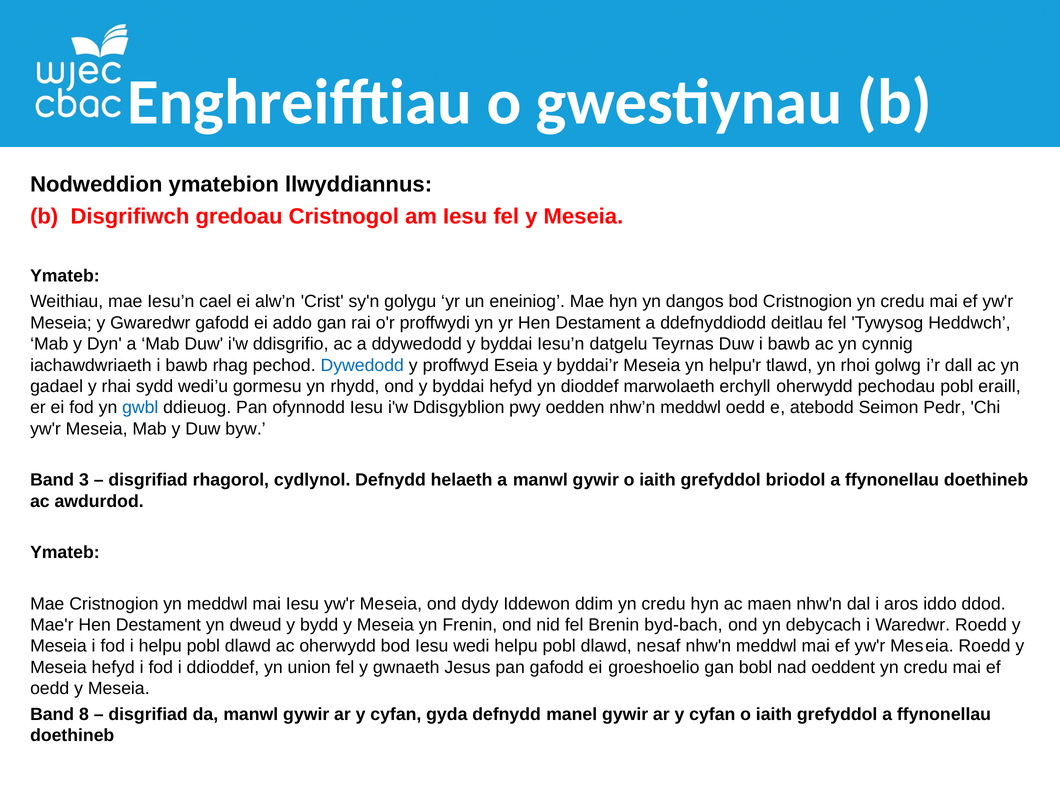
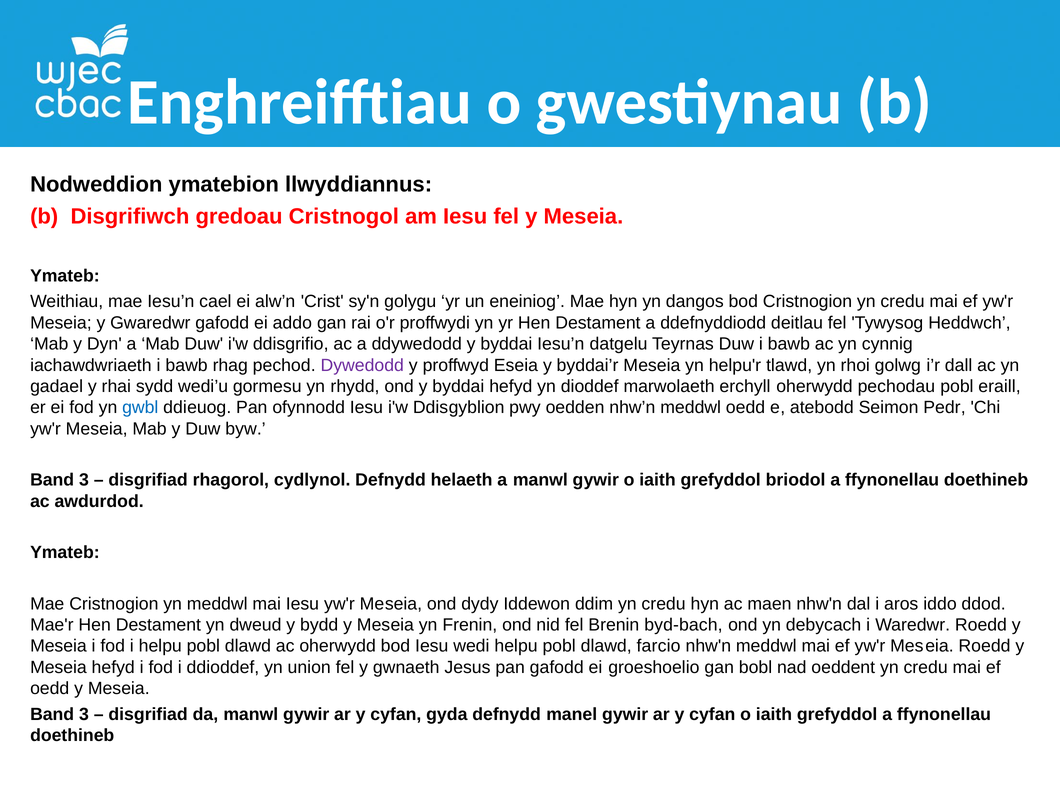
Dywedodd colour: blue -> purple
nesaf: nesaf -> farcio
8 at (84, 714): 8 -> 3
